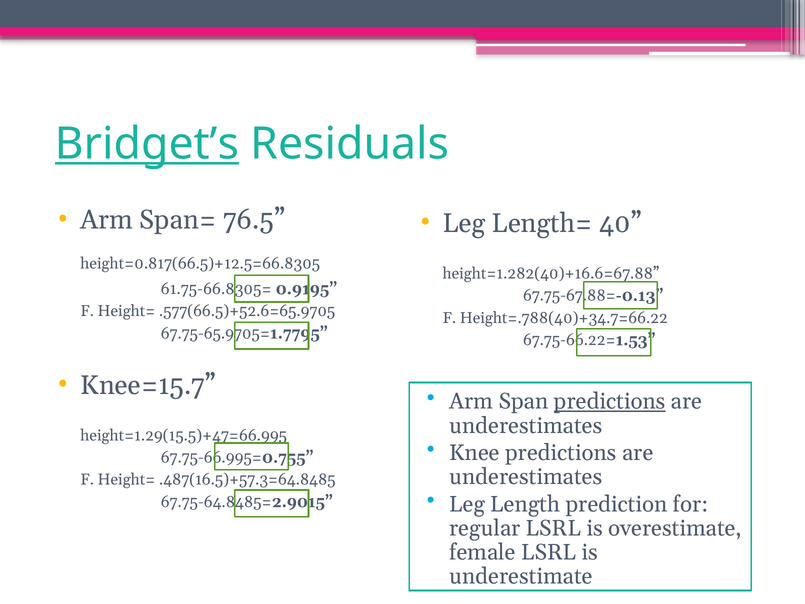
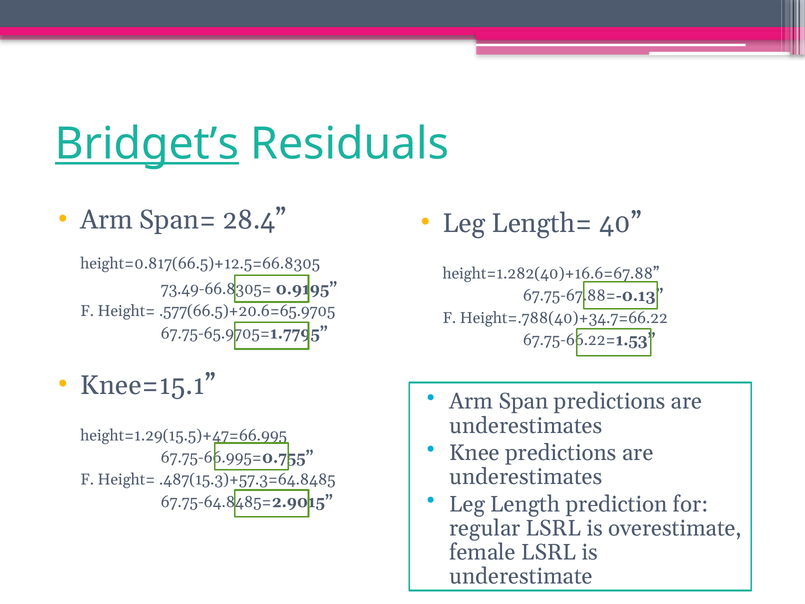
76.5: 76.5 -> 28.4
61.75-66.8305=: 61.75-66.8305= -> 73.49-66.8305=
.577(66.5)+52.6=65.9705: .577(66.5)+52.6=65.9705 -> .577(66.5)+20.6=65.9705
Knee=15.7: Knee=15.7 -> Knee=15.1
predictions at (610, 401) underline: present -> none
.487(16.5)+57.3=64.8485: .487(16.5)+57.3=64.8485 -> .487(15.3)+57.3=64.8485
